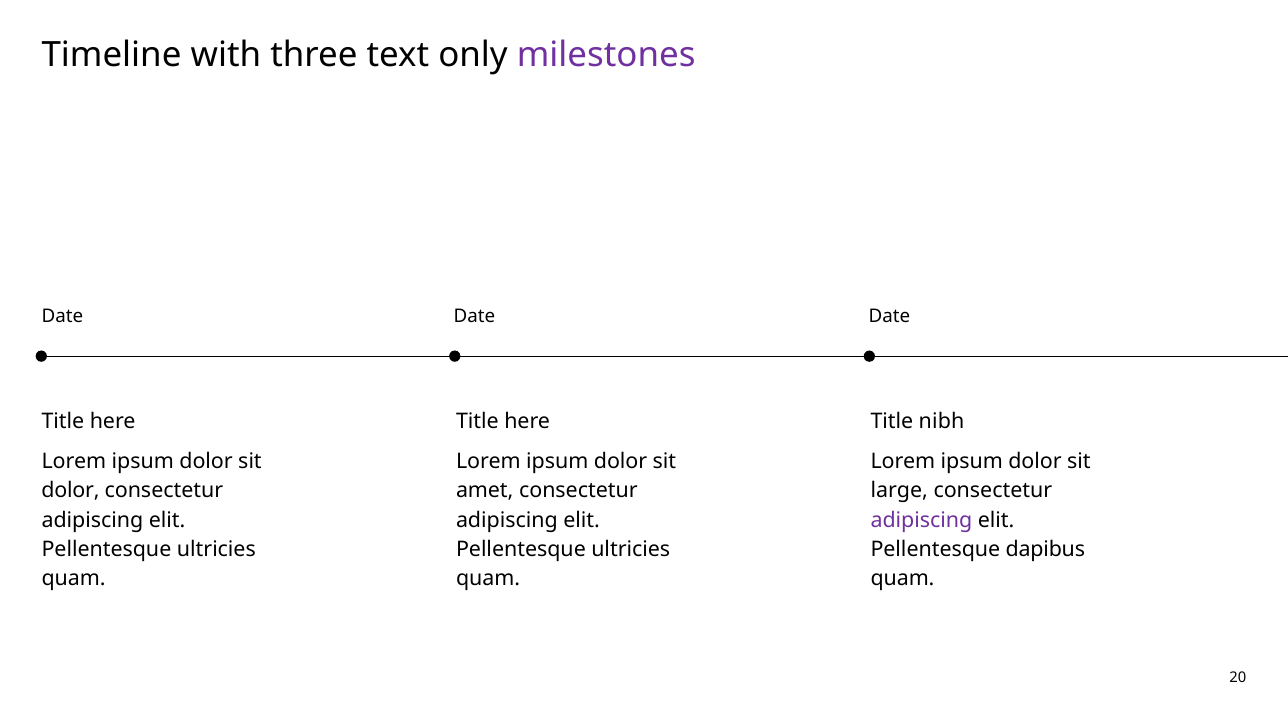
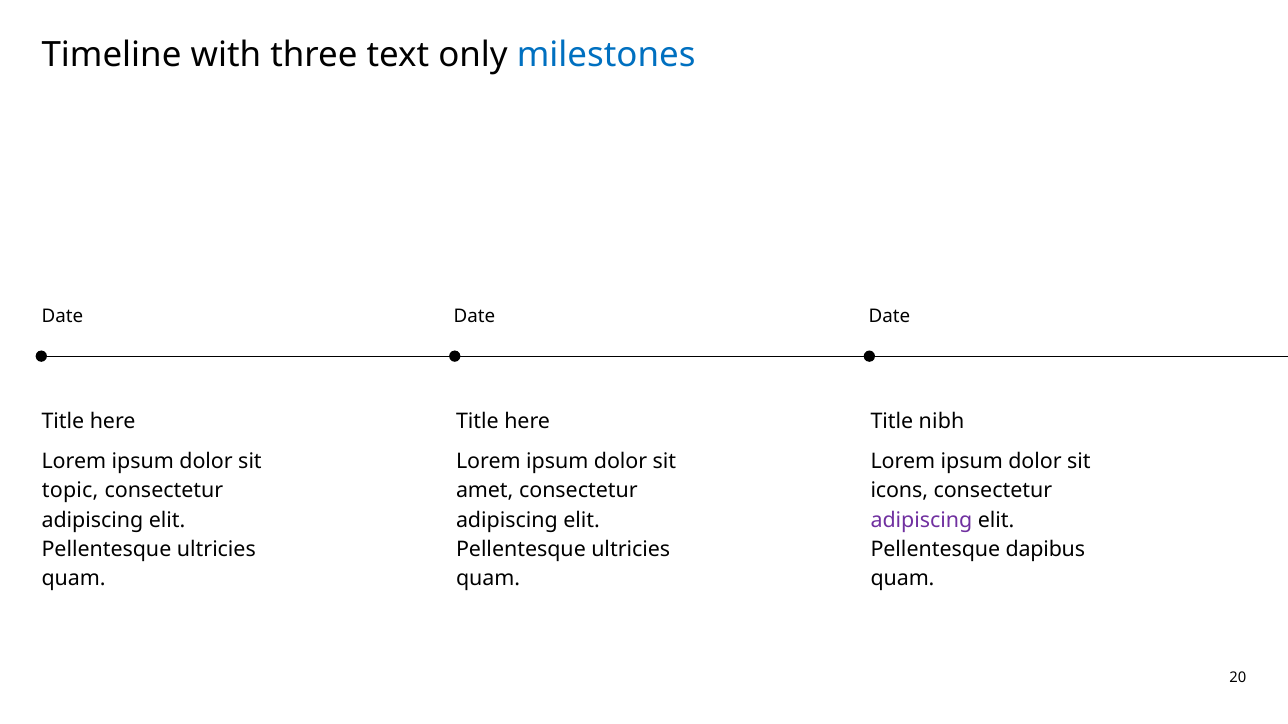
milestones colour: purple -> blue
dolor at (70, 491): dolor -> topic
large: large -> icons
